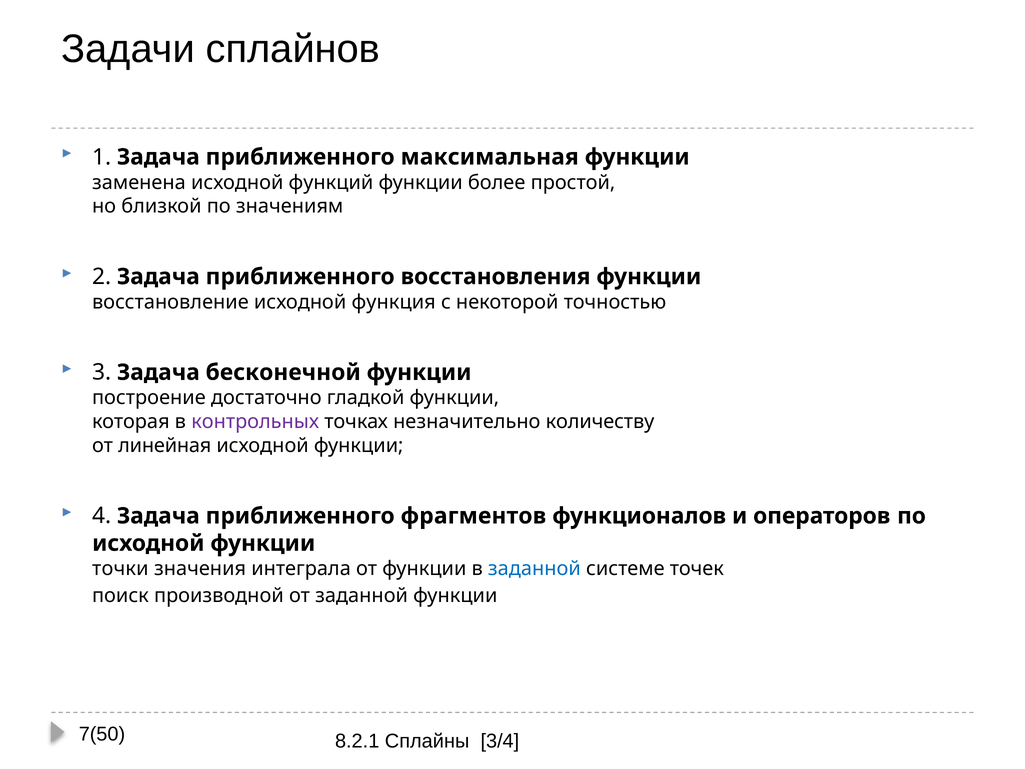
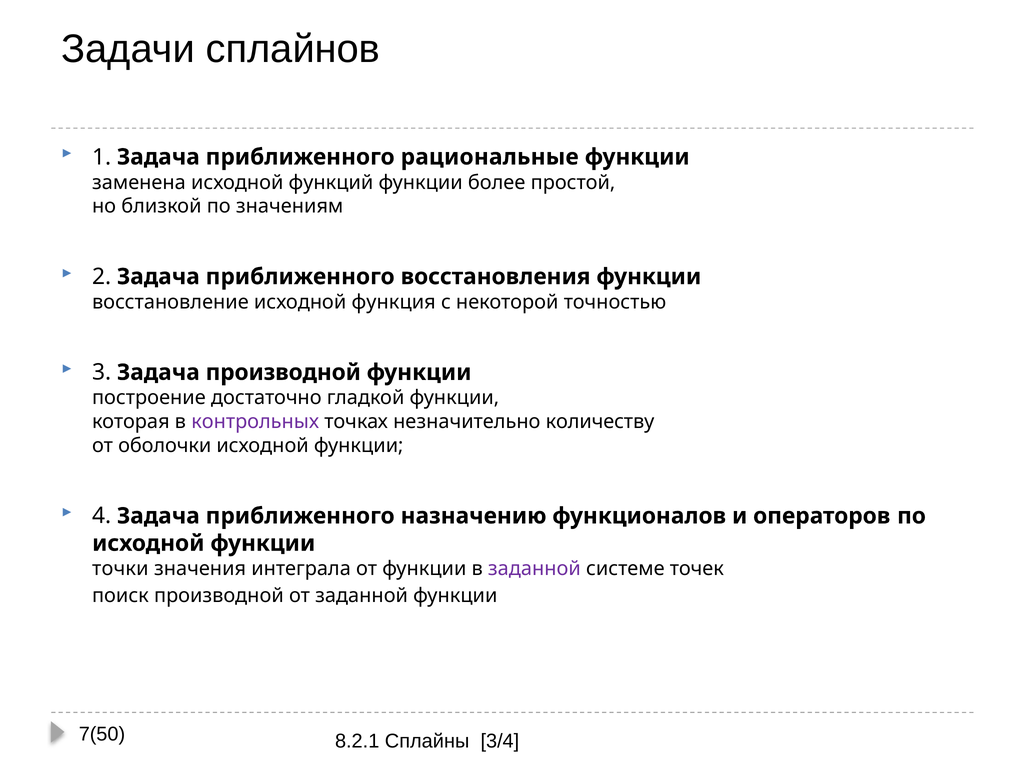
максимальная: максимальная -> рациональные
Задача бесконечной: бесконечной -> производной
линейная: линейная -> оболочки
фрагментов: фрагментов -> назначению
заданной at (534, 569) colour: blue -> purple
